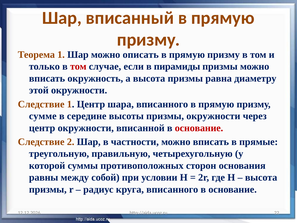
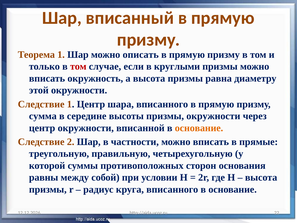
пирамиды: пирамиды -> круглыми
сумме: сумме -> сумма
основание at (199, 128) colour: red -> orange
